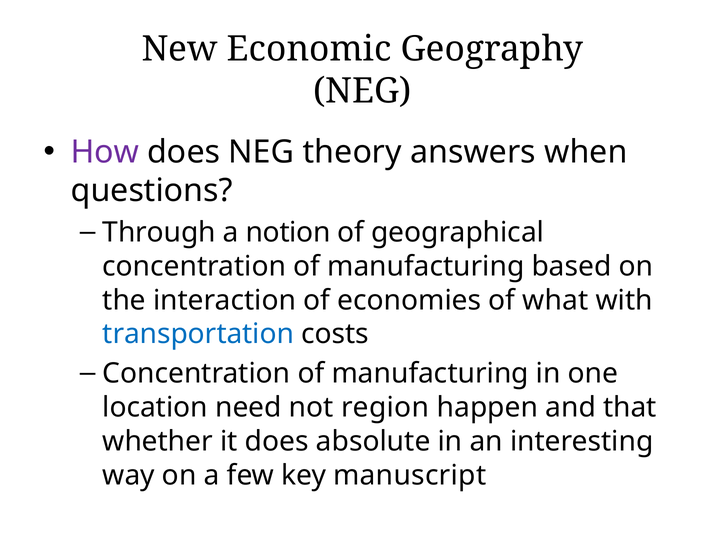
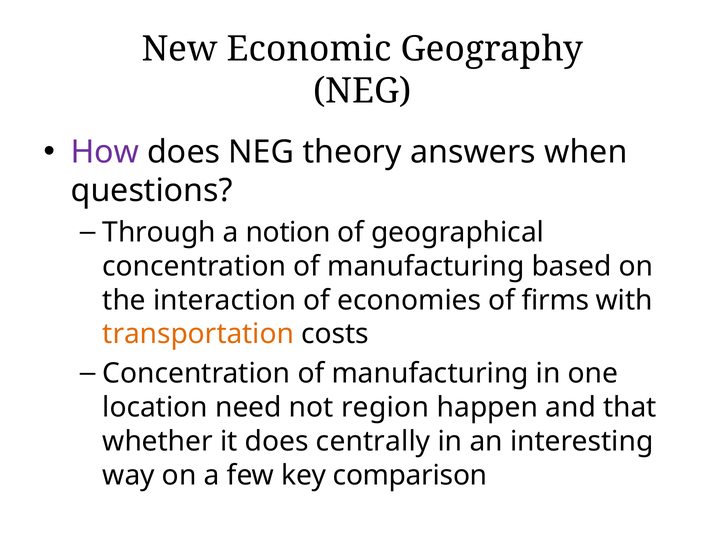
what: what -> firms
transportation colour: blue -> orange
absolute: absolute -> centrally
manuscript: manuscript -> comparison
